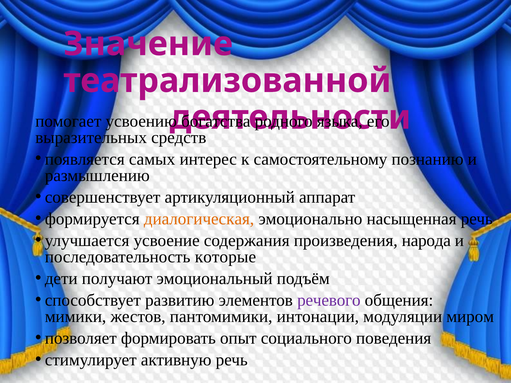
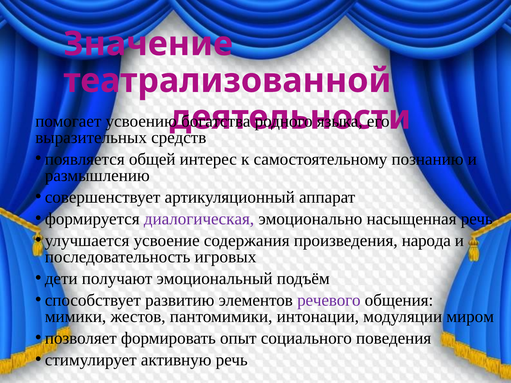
самых: самых -> общей
диалогическая colour: orange -> purple
которые: которые -> игровых
